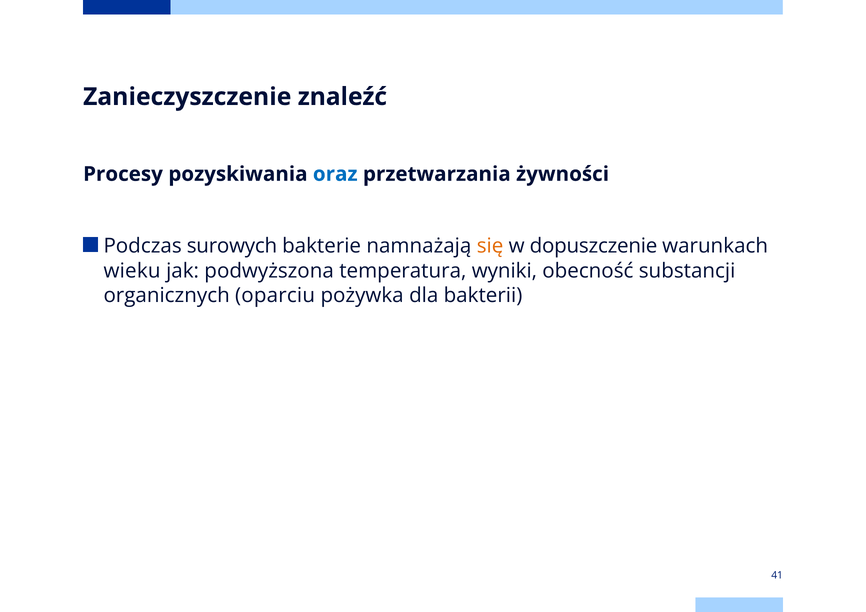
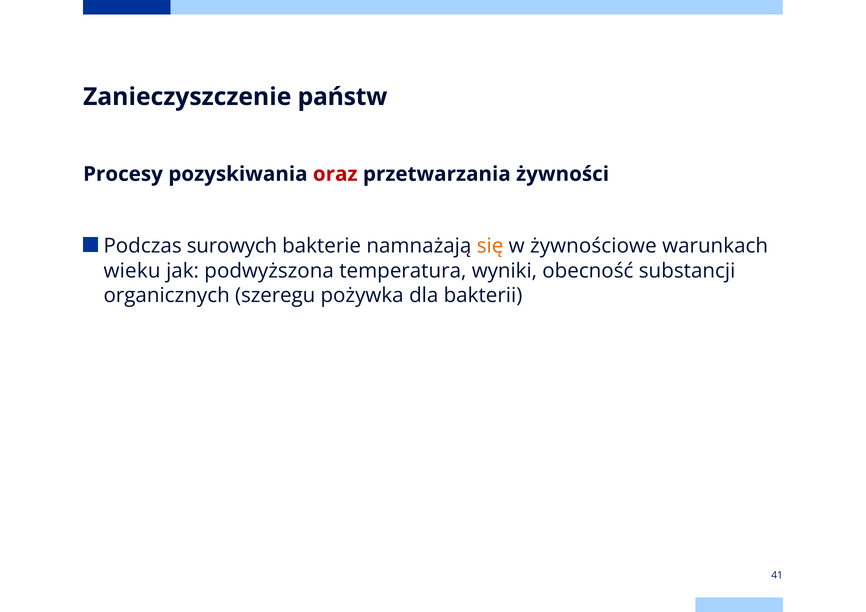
znaleźć: znaleźć -> państw
oraz colour: blue -> red
dopuszczenie: dopuszczenie -> żywnościowe
oparciu: oparciu -> szeregu
